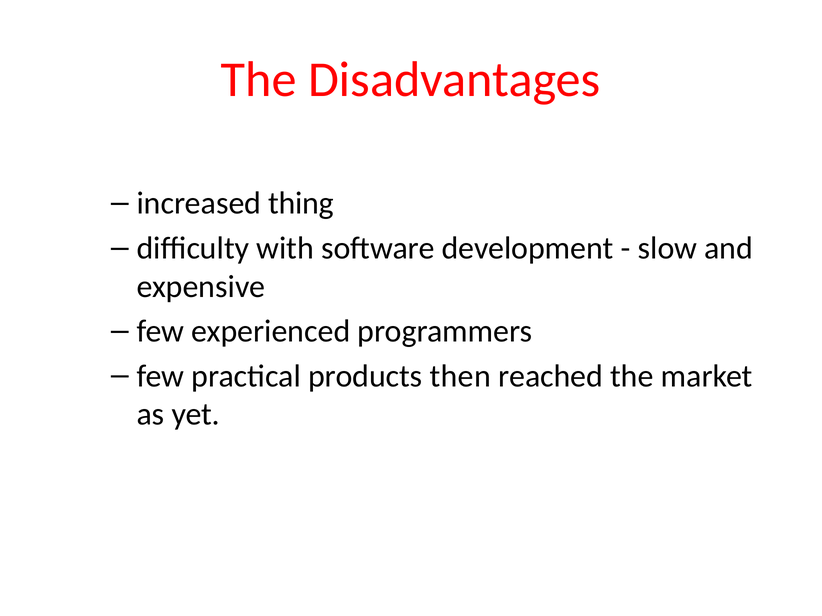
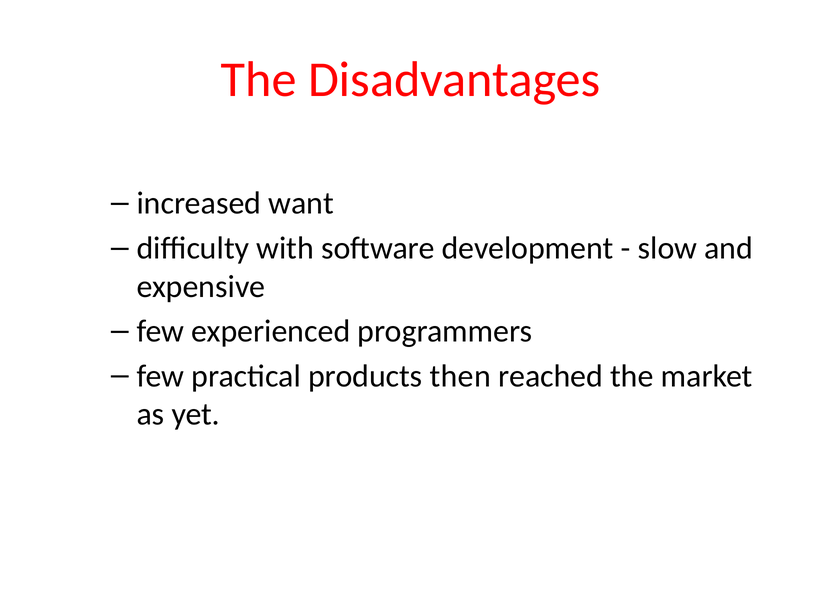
thing: thing -> want
